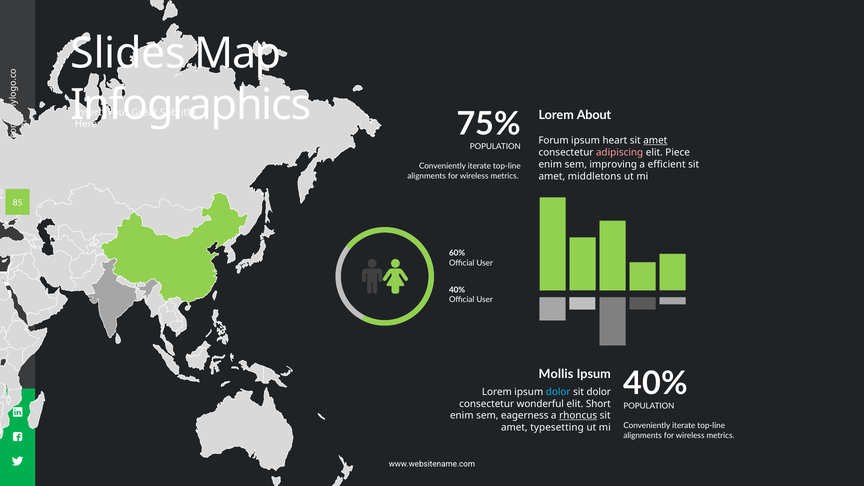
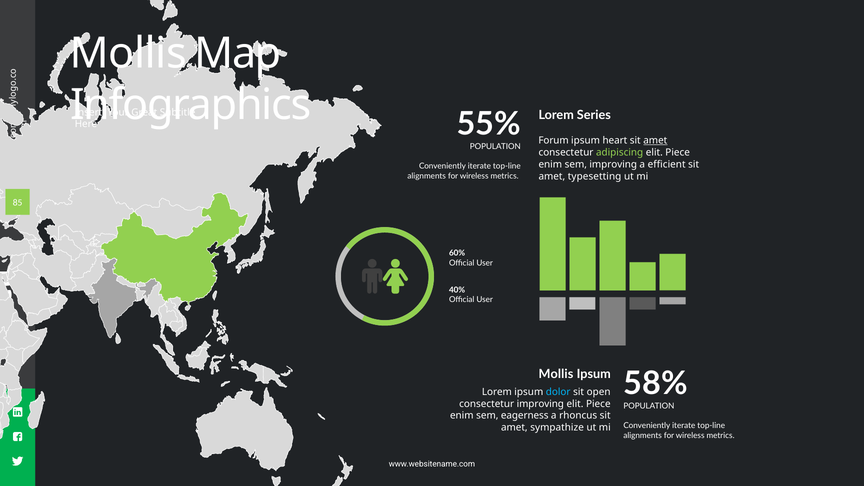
Slides at (128, 53): Slides -> Mollis
About: About -> Series
75%: 75% -> 55%
adipiscing colour: pink -> light green
middletons: middletons -> typesetting
Ipsum 40%: 40% -> 58%
sit dolor: dolor -> open
consectetur wonderful: wonderful -> improving
Short at (598, 404): Short -> Piece
rhoncus underline: present -> none
typesetting: typesetting -> sympathize
